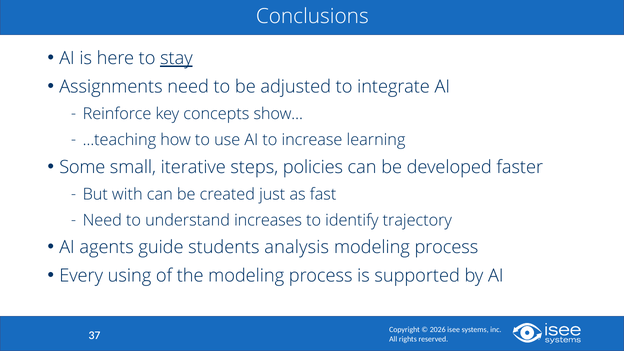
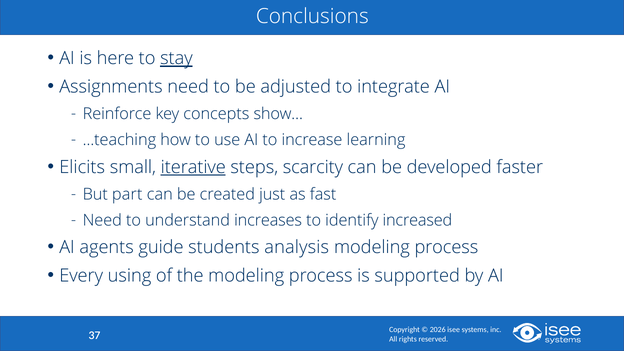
Some: Some -> Elicits
iterative underline: none -> present
policies: policies -> scarcity
with: with -> part
trajectory: trajectory -> increased
